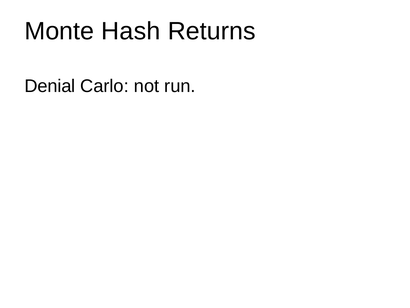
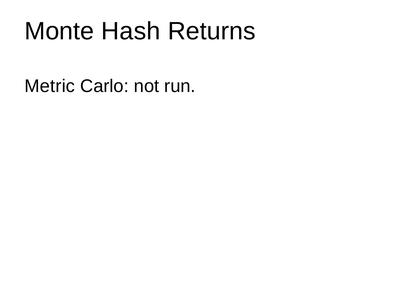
Denial: Denial -> Metric
